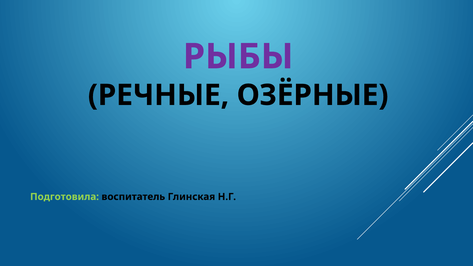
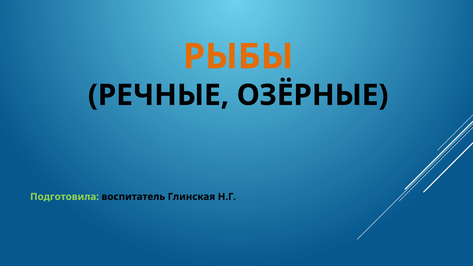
РЫБЫ colour: purple -> orange
